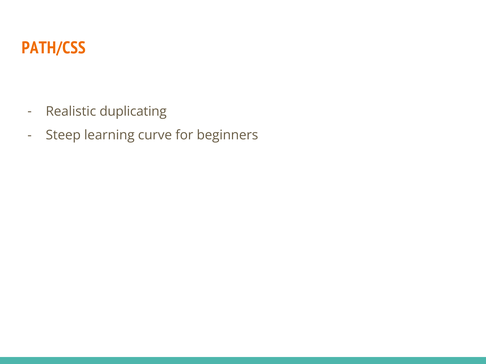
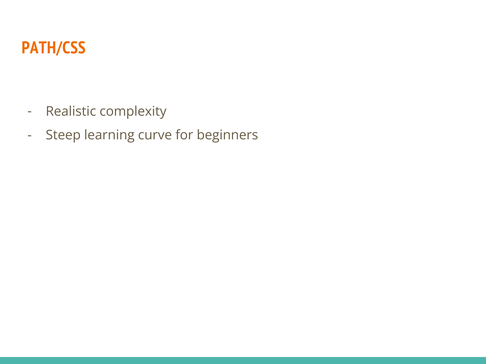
duplicating: duplicating -> complexity
